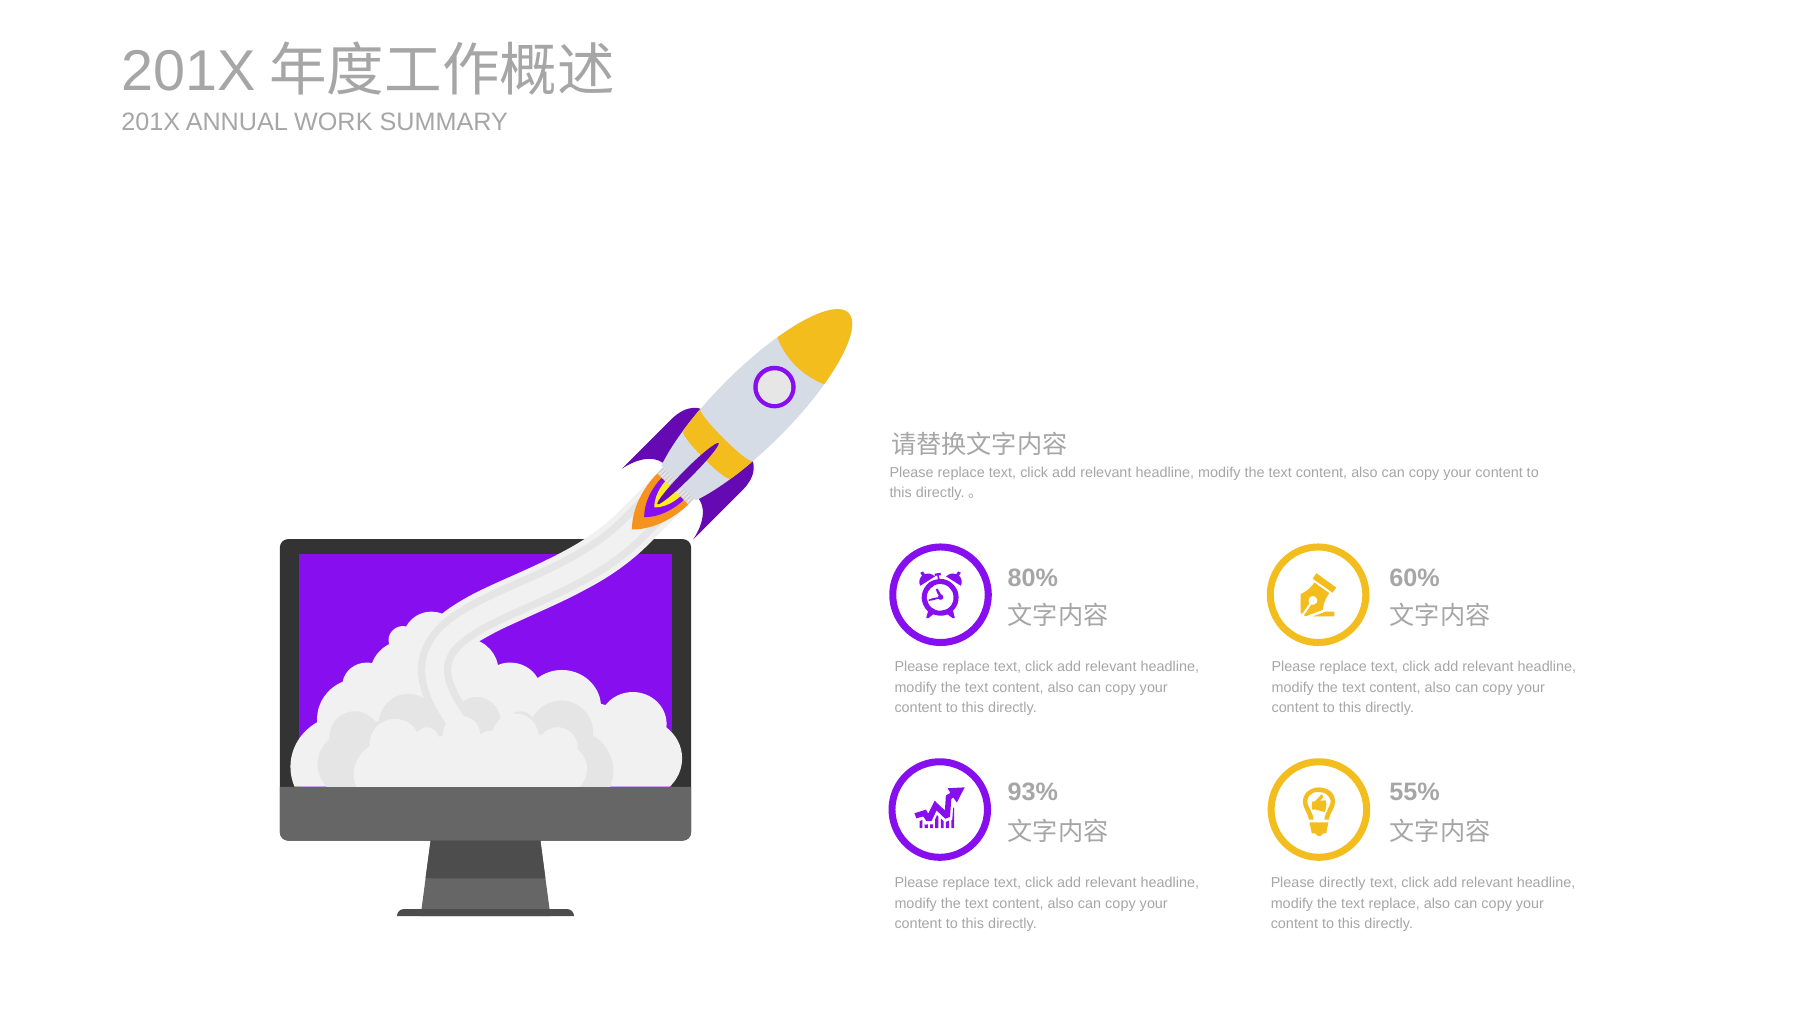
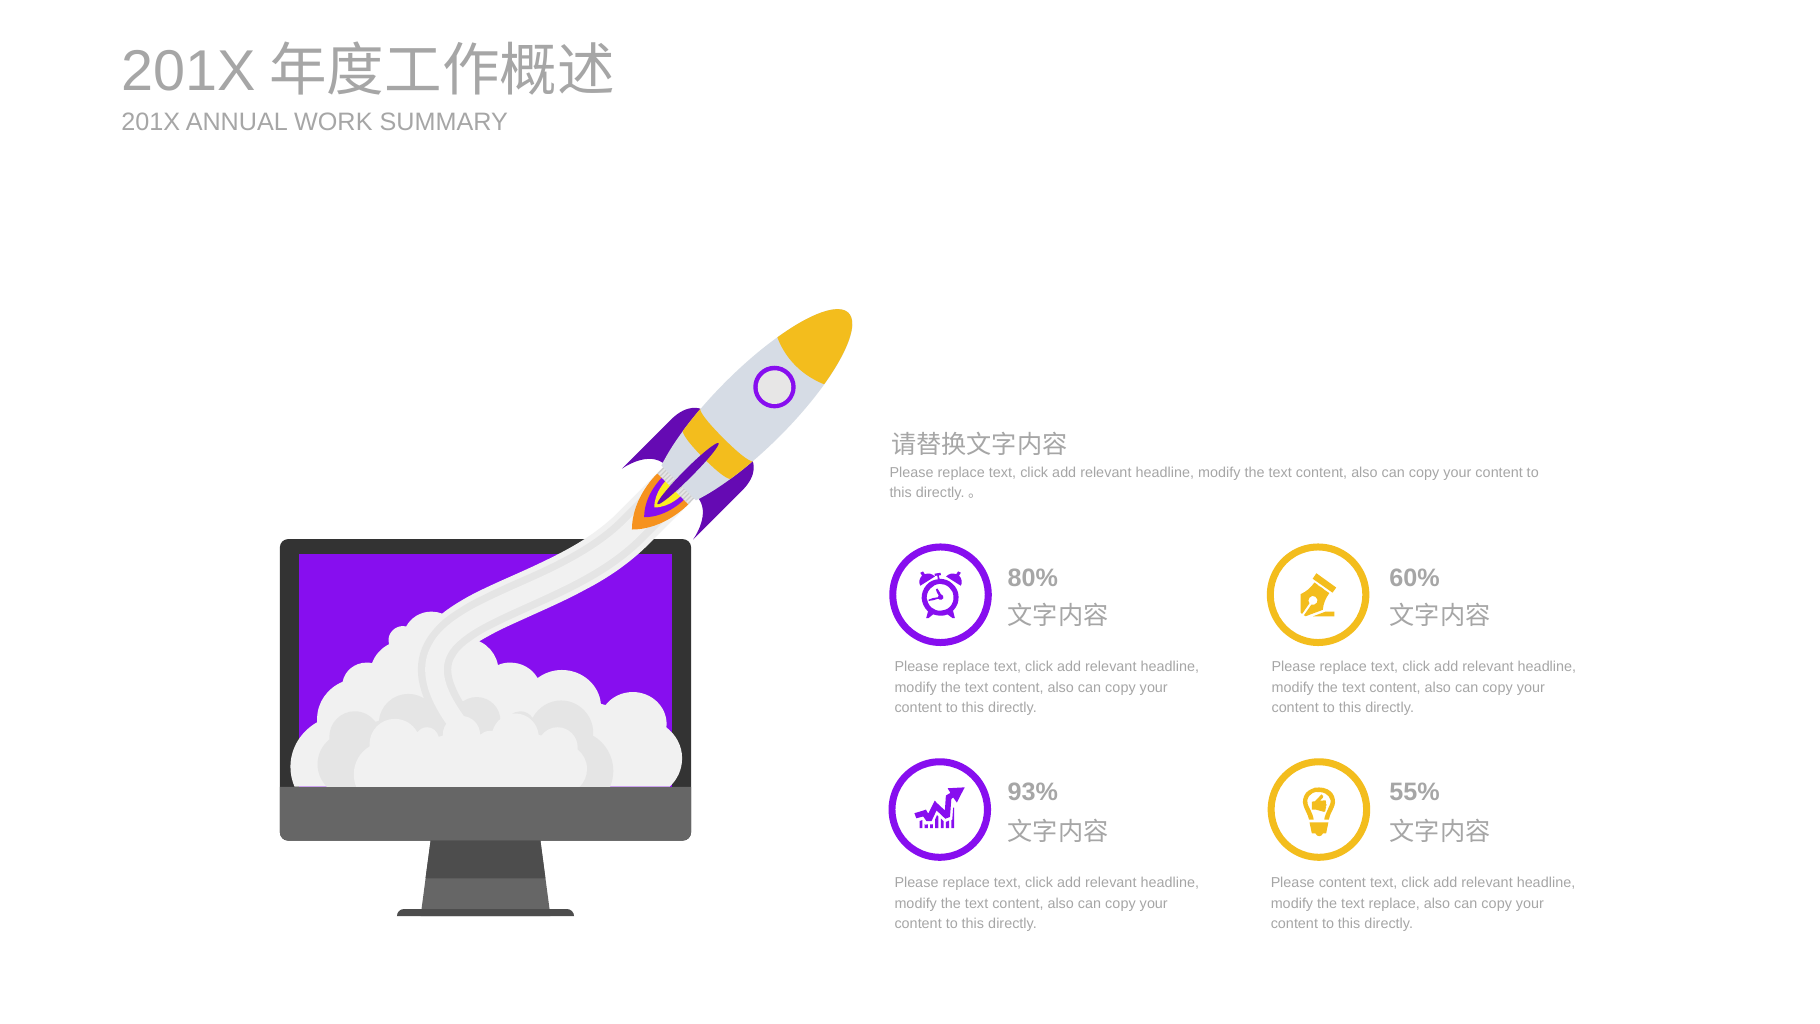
Please directly: directly -> content
